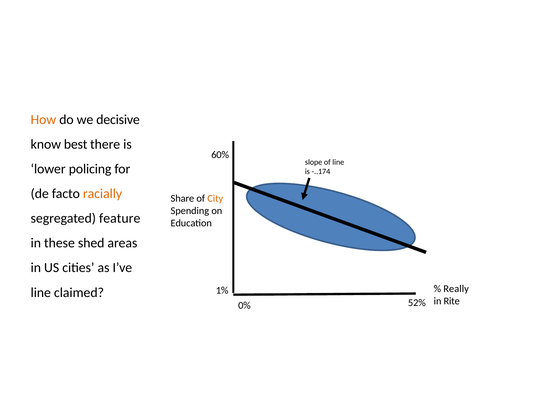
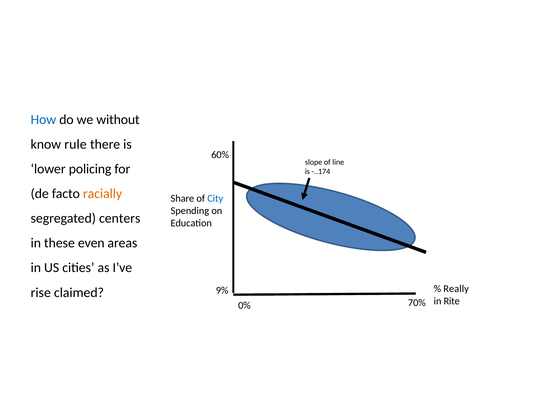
How colour: orange -> blue
decisive: decisive -> without
best: best -> rule
City colour: orange -> blue
feature: feature -> centers
shed: shed -> even
line at (41, 292): line -> rise
1%: 1% -> 9%
52%: 52% -> 70%
